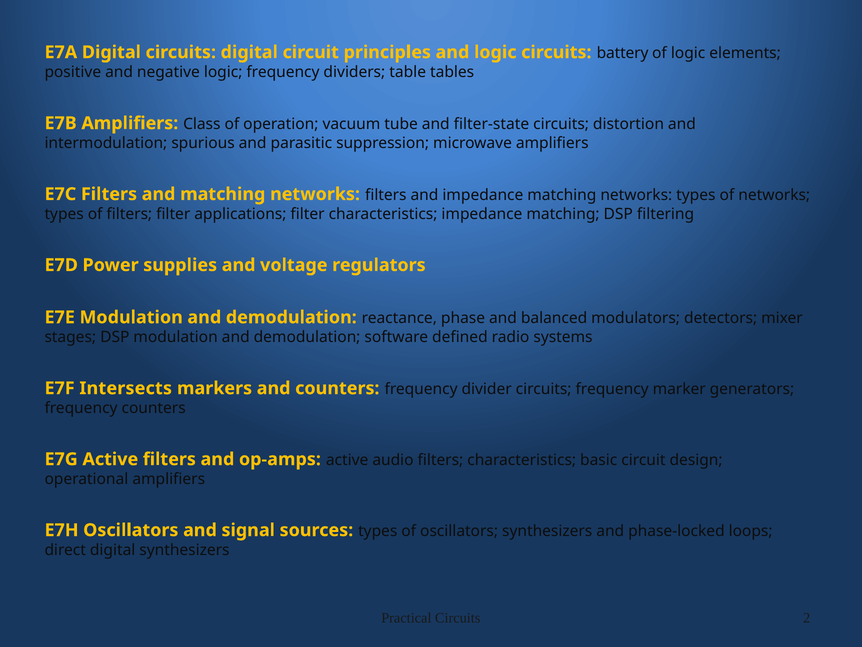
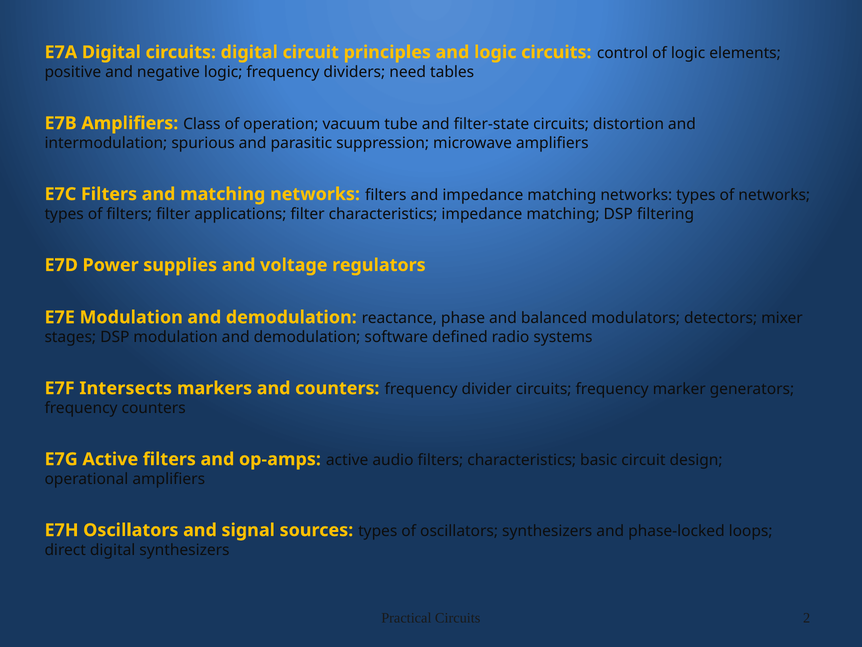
battery: battery -> control
table: table -> need
